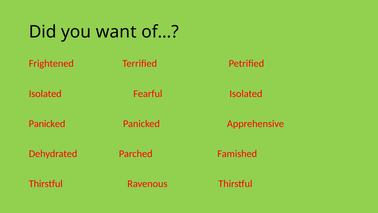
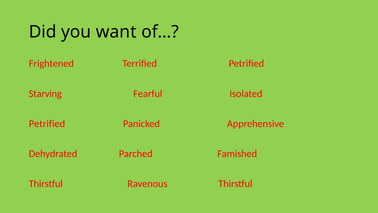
Isolated at (45, 93): Isolated -> Starving
Panicked at (47, 123): Panicked -> Petrified
